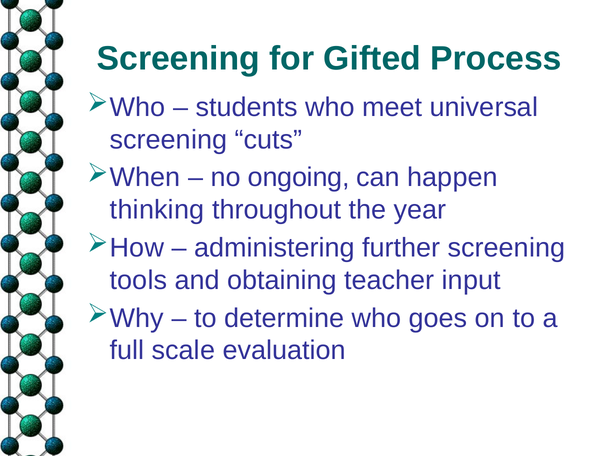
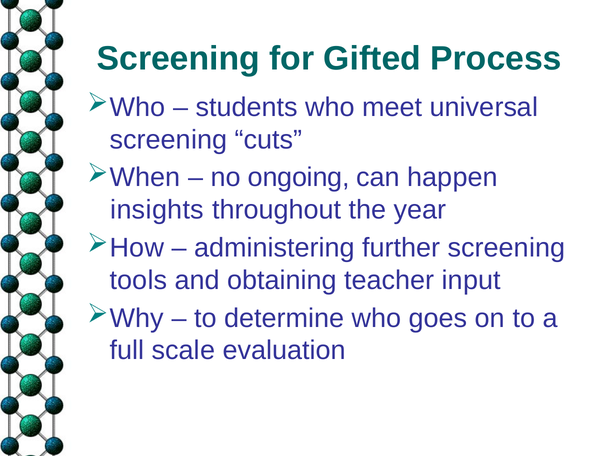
thinking: thinking -> insights
